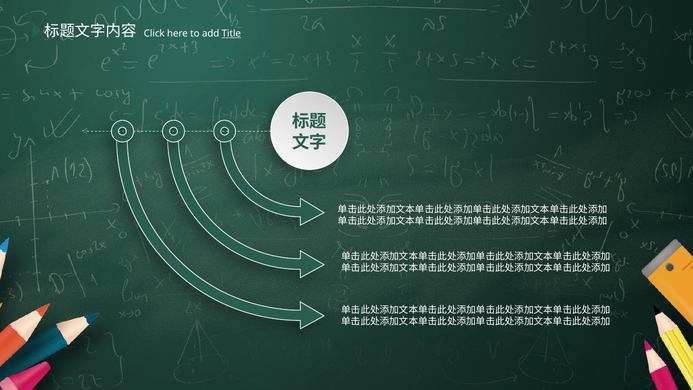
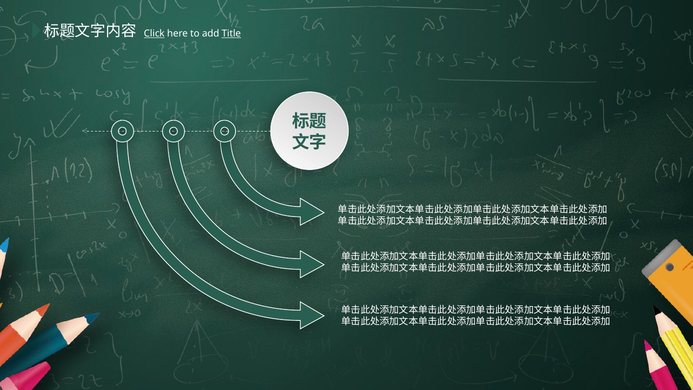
Click underline: none -> present
